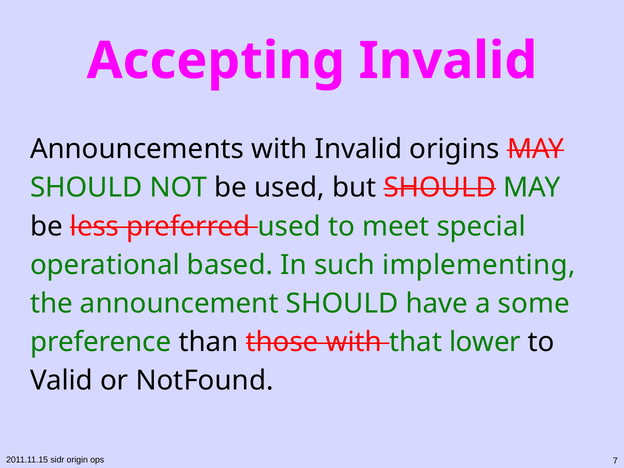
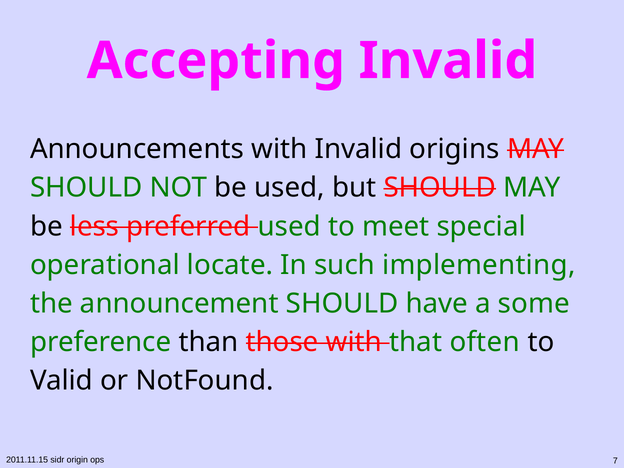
based: based -> locate
lower: lower -> often
